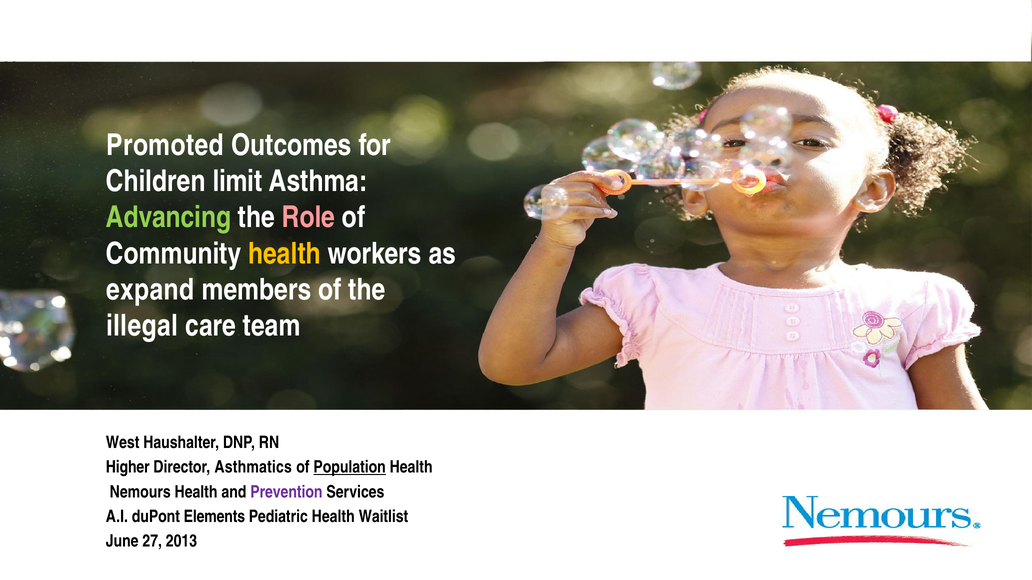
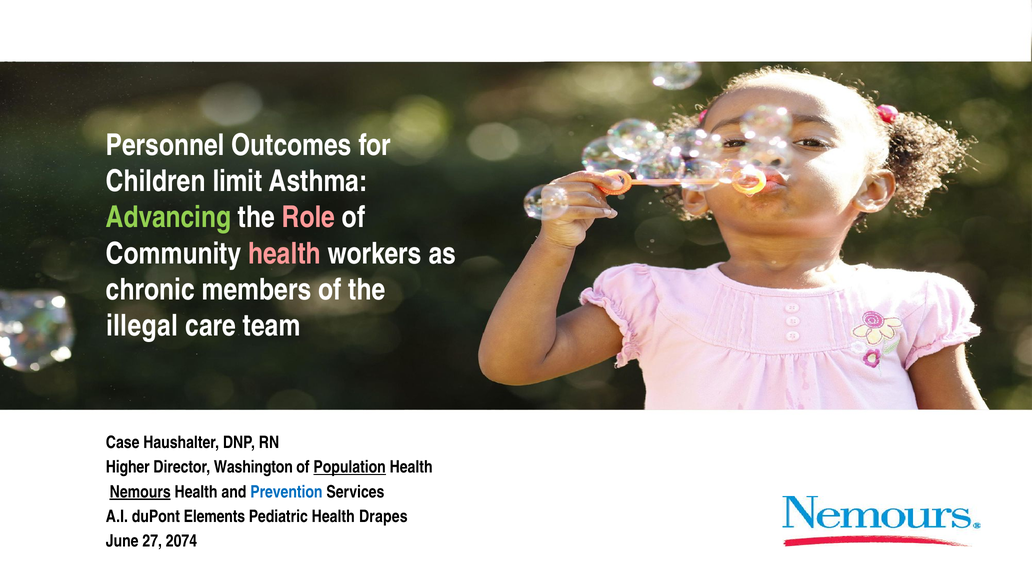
Promoted: Promoted -> Personnel
health at (285, 254) colour: yellow -> pink
expand: expand -> chronic
West: West -> Case
Asthmatics: Asthmatics -> Washington
Nemours underline: none -> present
Prevention colour: purple -> blue
Waitlist: Waitlist -> Drapes
2013: 2013 -> 2074
